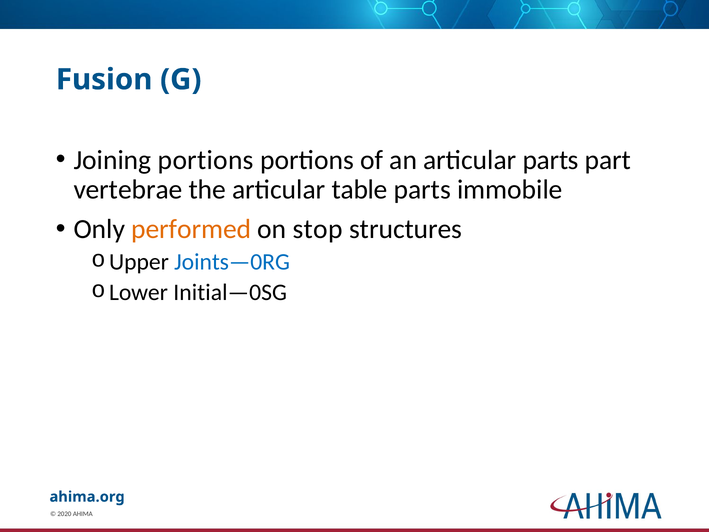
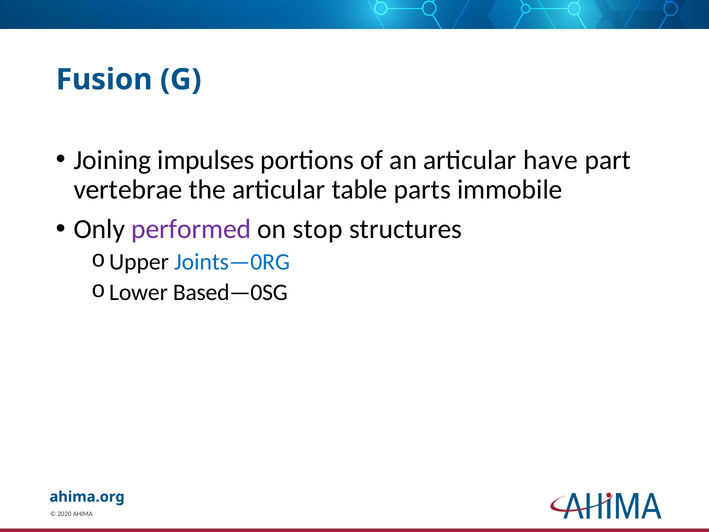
Joining portions: portions -> impulses
articular parts: parts -> have
performed colour: orange -> purple
Initial—0SG: Initial—0SG -> Based—0SG
